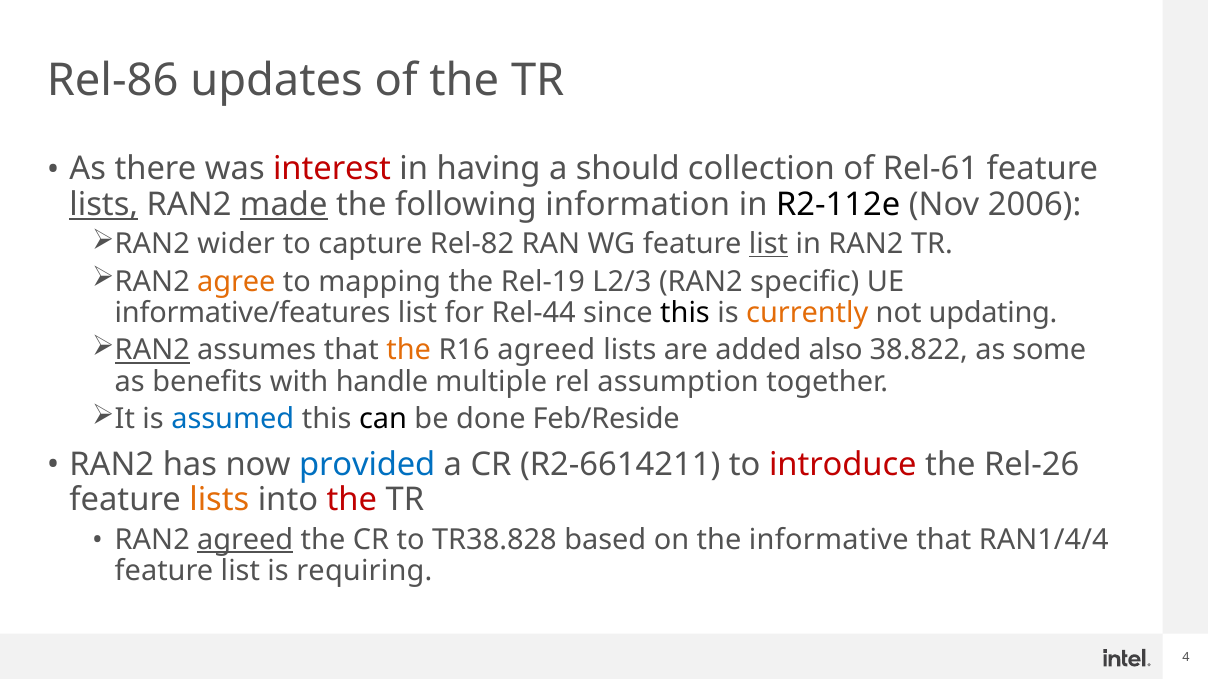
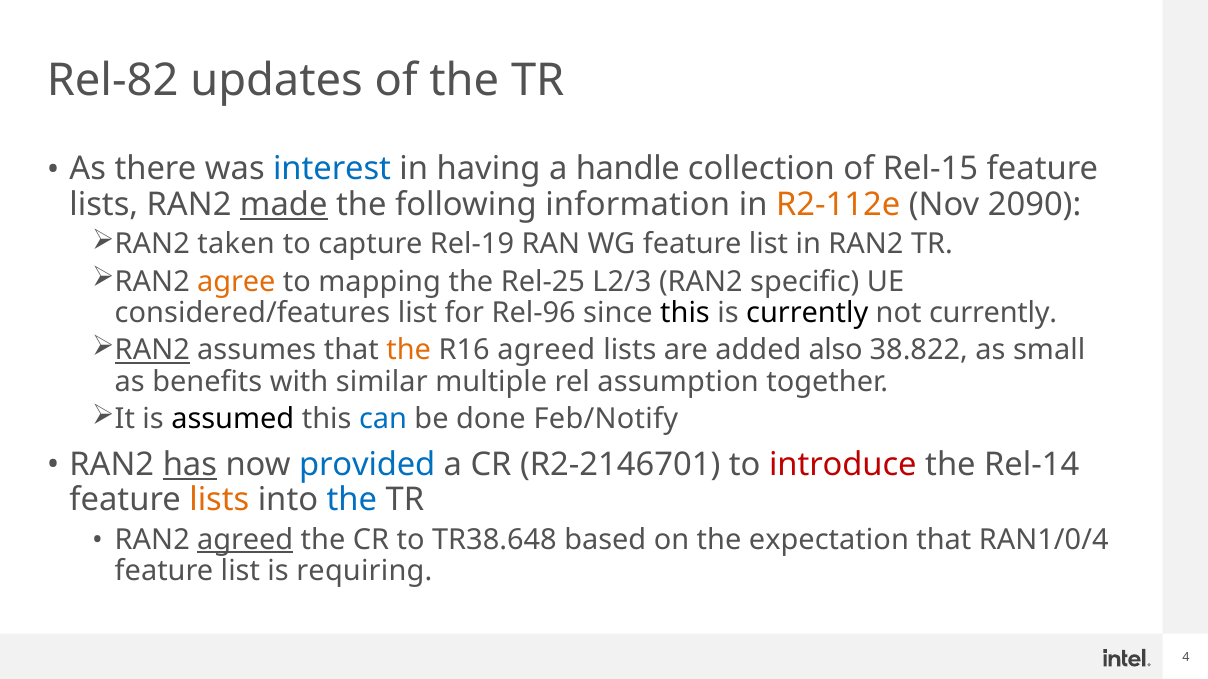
Rel-86: Rel-86 -> Rel-82
interest colour: red -> blue
should: should -> handle
Rel-61: Rel-61 -> Rel-15
lists at (104, 205) underline: present -> none
R2-112e colour: black -> orange
2006: 2006 -> 2090
wider: wider -> taken
Rel-82: Rel-82 -> Rel-19
list at (769, 244) underline: present -> none
Rel-19: Rel-19 -> Rel-25
informative/features: informative/features -> considered/features
Rel-44: Rel-44 -> Rel-96
currently at (807, 313) colour: orange -> black
not updating: updating -> currently
some: some -> small
handle: handle -> similar
assumed colour: blue -> black
can colour: black -> blue
Feb/Reside: Feb/Reside -> Feb/Notify
has underline: none -> present
R2-6614211: R2-6614211 -> R2-2146701
Rel-26: Rel-26 -> Rel-14
the at (352, 500) colour: red -> blue
TR38.828: TR38.828 -> TR38.648
informative: informative -> expectation
RAN1/4/4: RAN1/4/4 -> RAN1/0/4
